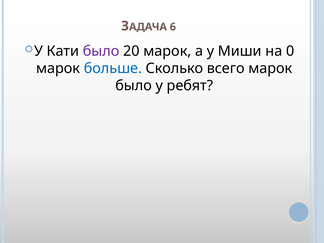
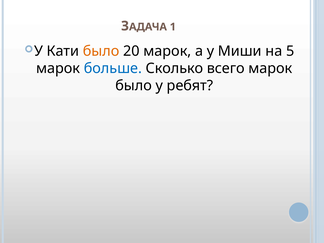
6: 6 -> 1
было at (101, 51) colour: purple -> orange
0: 0 -> 5
